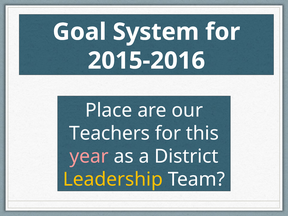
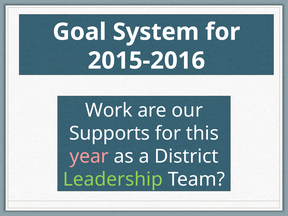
Place: Place -> Work
Teachers: Teachers -> Supports
Leadership colour: yellow -> light green
